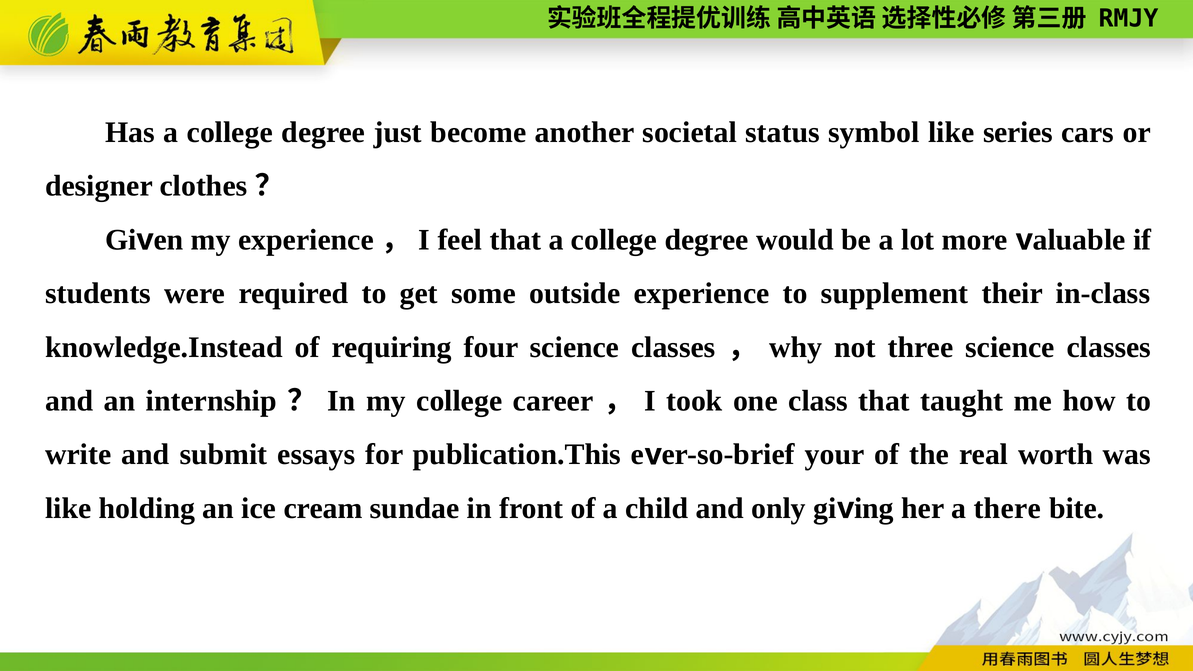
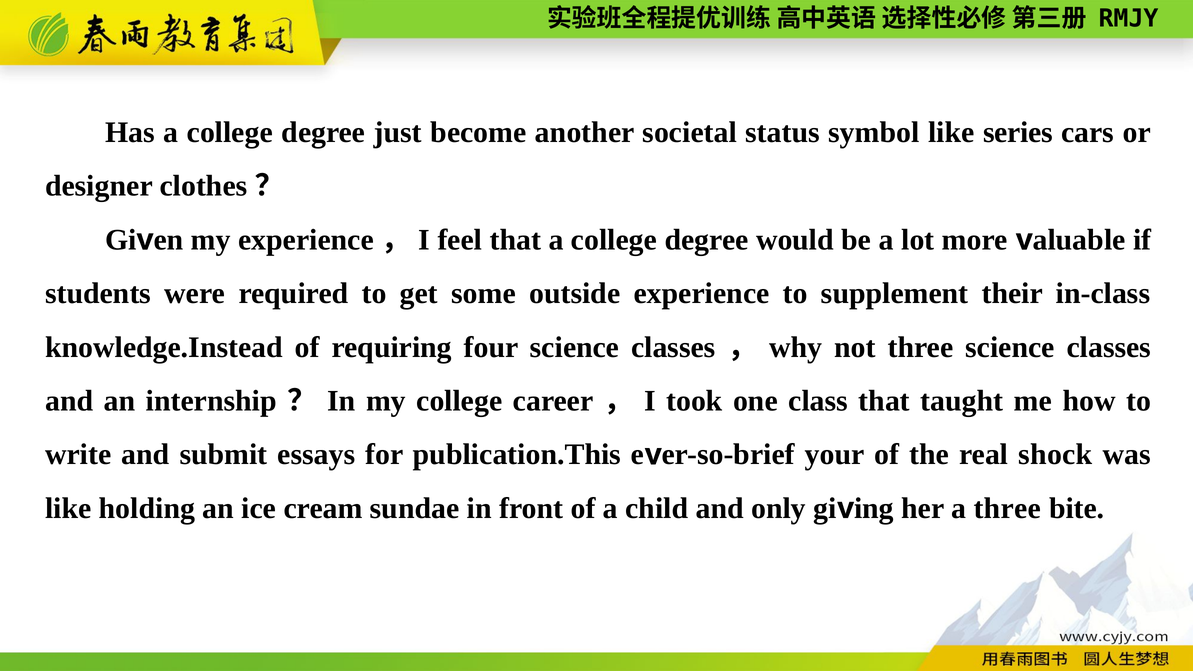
worth: worth -> shock
a there: there -> three
